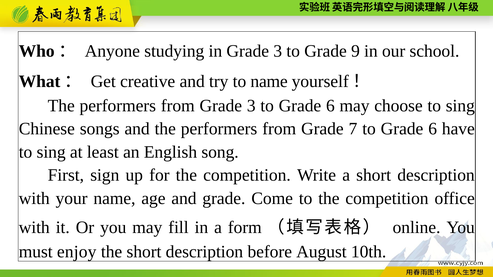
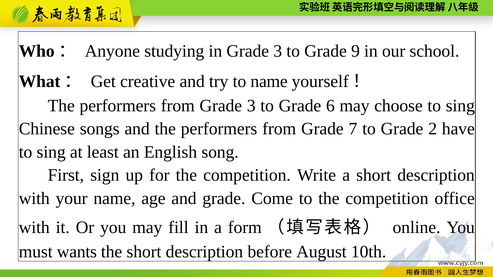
7 to Grade 6: 6 -> 2
enjoy: enjoy -> wants
